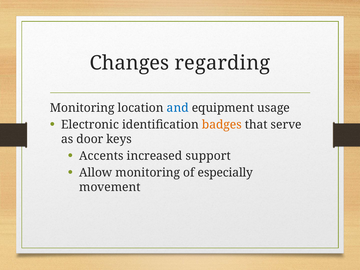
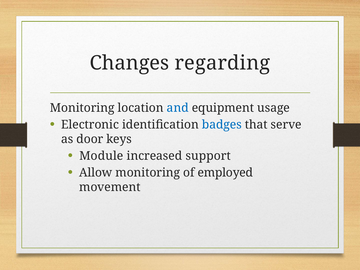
badges colour: orange -> blue
Accents: Accents -> Module
especially: especially -> employed
